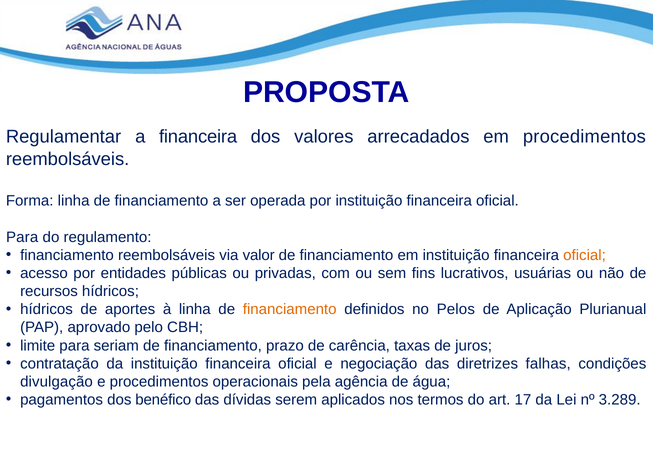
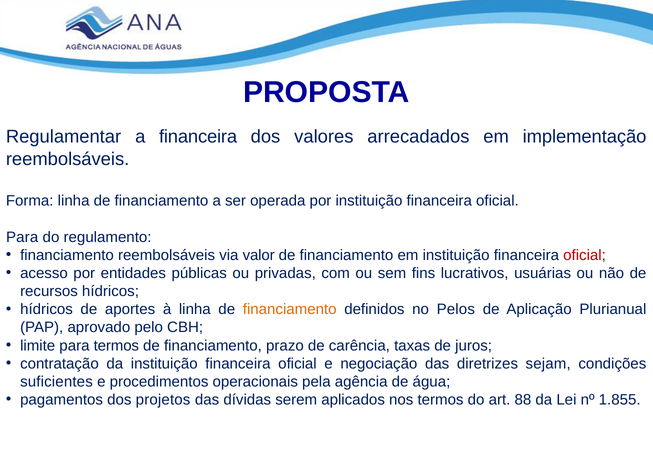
em procedimentos: procedimentos -> implementação
oficial at (585, 255) colour: orange -> red
para seriam: seriam -> termos
falhas: falhas -> sejam
divulgação: divulgação -> suficientes
benéfico: benéfico -> projetos
17: 17 -> 88
3.289: 3.289 -> 1.855
